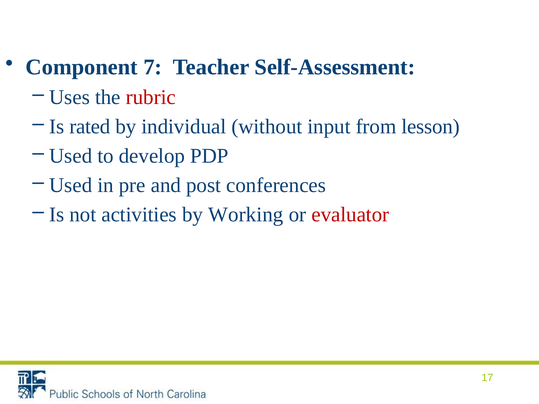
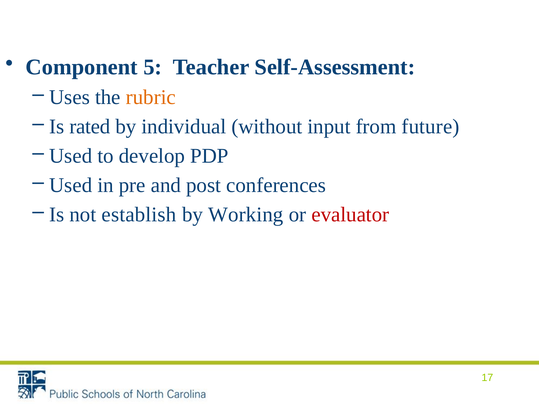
7: 7 -> 5
rubric colour: red -> orange
lesson: lesson -> future
activities: activities -> establish
